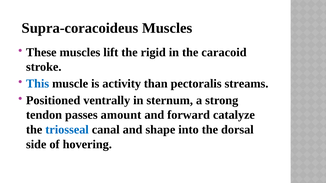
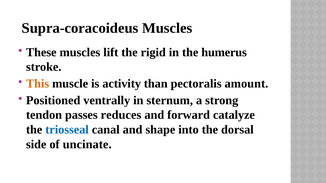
caracoid: caracoid -> humerus
This colour: blue -> orange
streams: streams -> amount
amount: amount -> reduces
hovering: hovering -> uncinate
